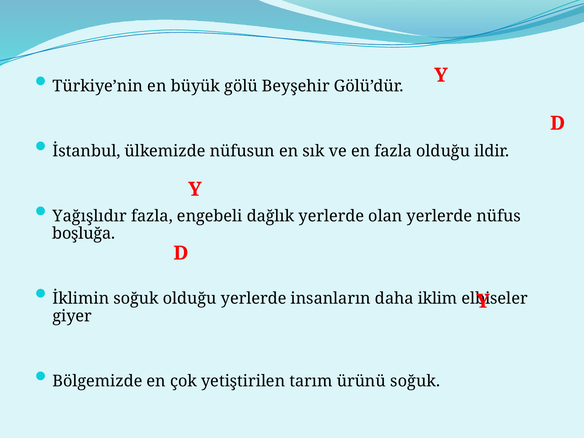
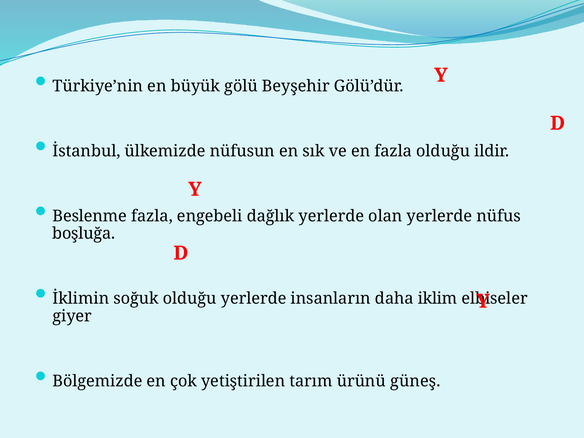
Yağışlıdır: Yağışlıdır -> Beslenme
ürünü soğuk: soğuk -> güneş
